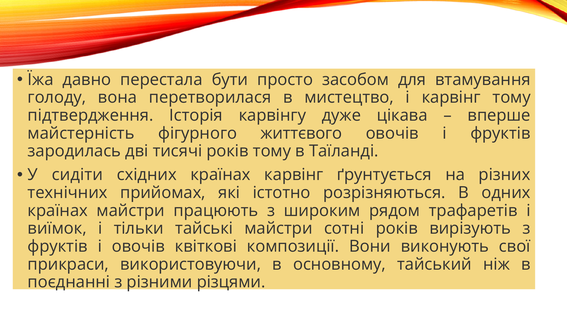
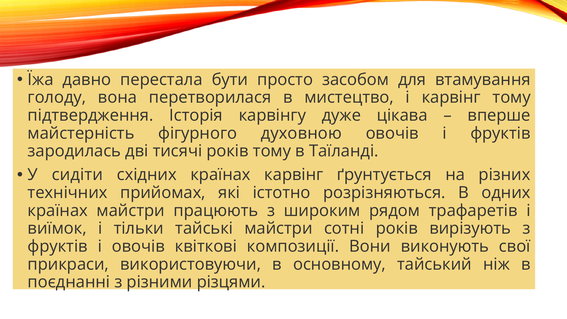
життєвого: життєвого -> духовною
